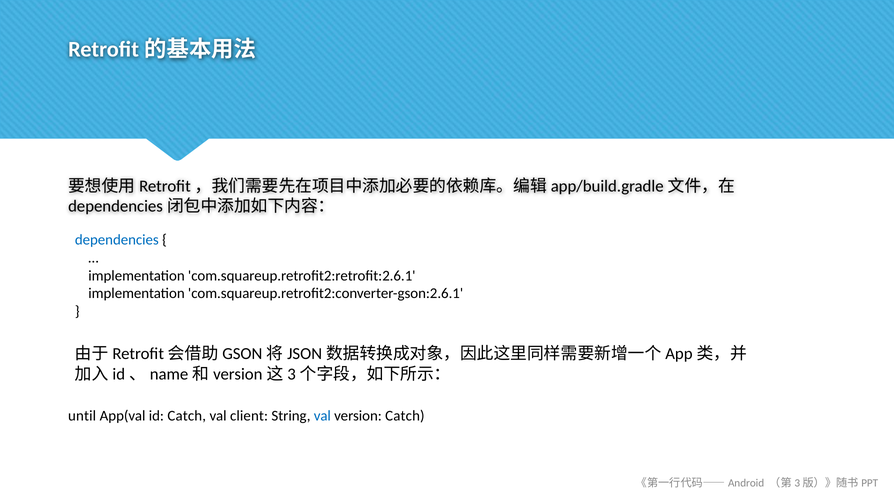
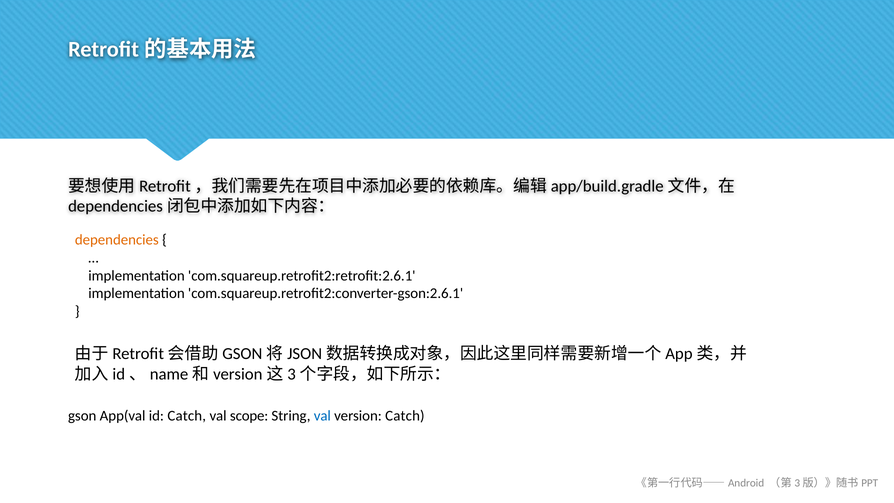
dependencies colour: blue -> orange
until: until -> gson
client: client -> scope
